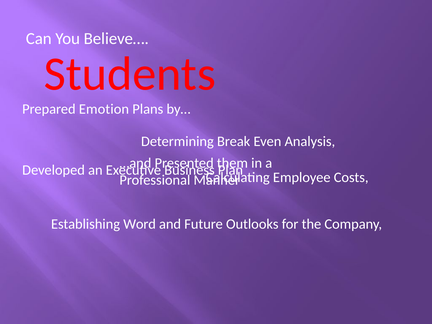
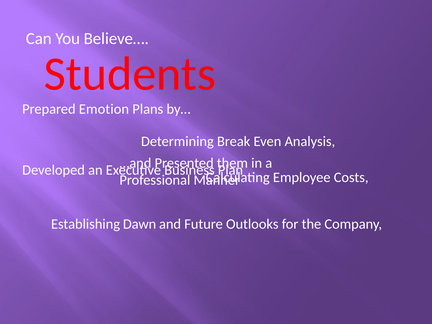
Word: Word -> Dawn
